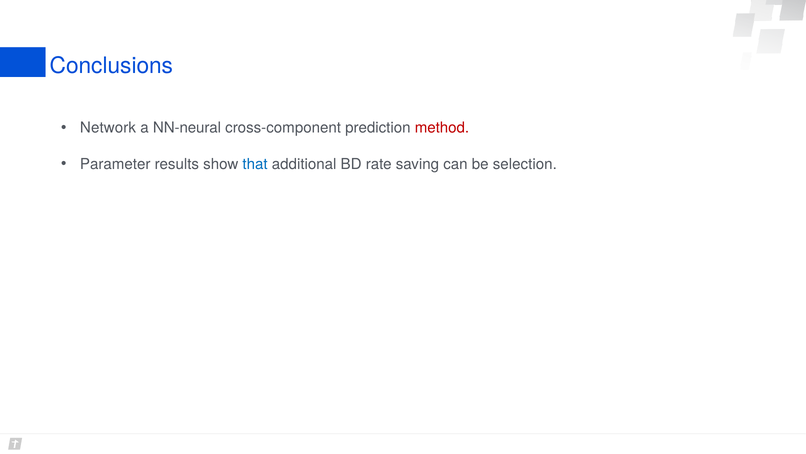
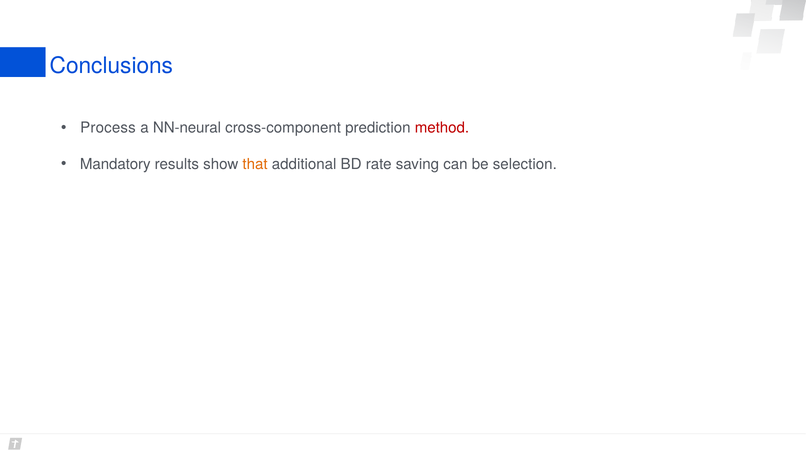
Network: Network -> Process
Parameter: Parameter -> Mandatory
that colour: blue -> orange
